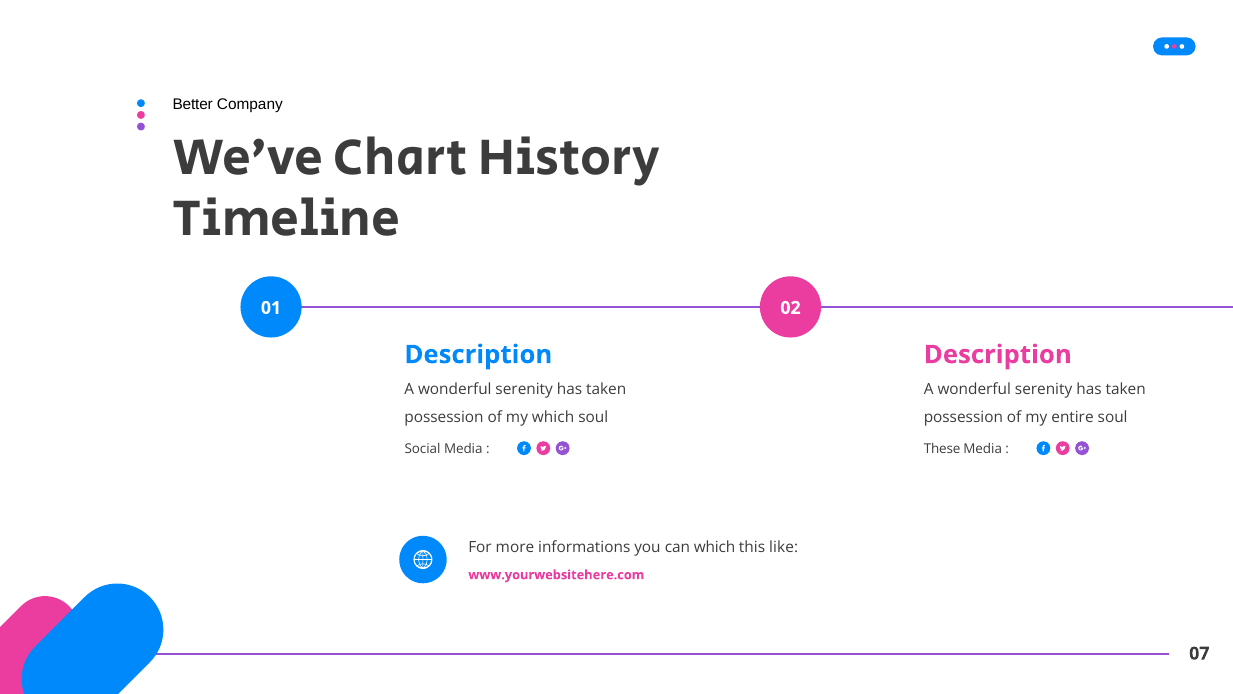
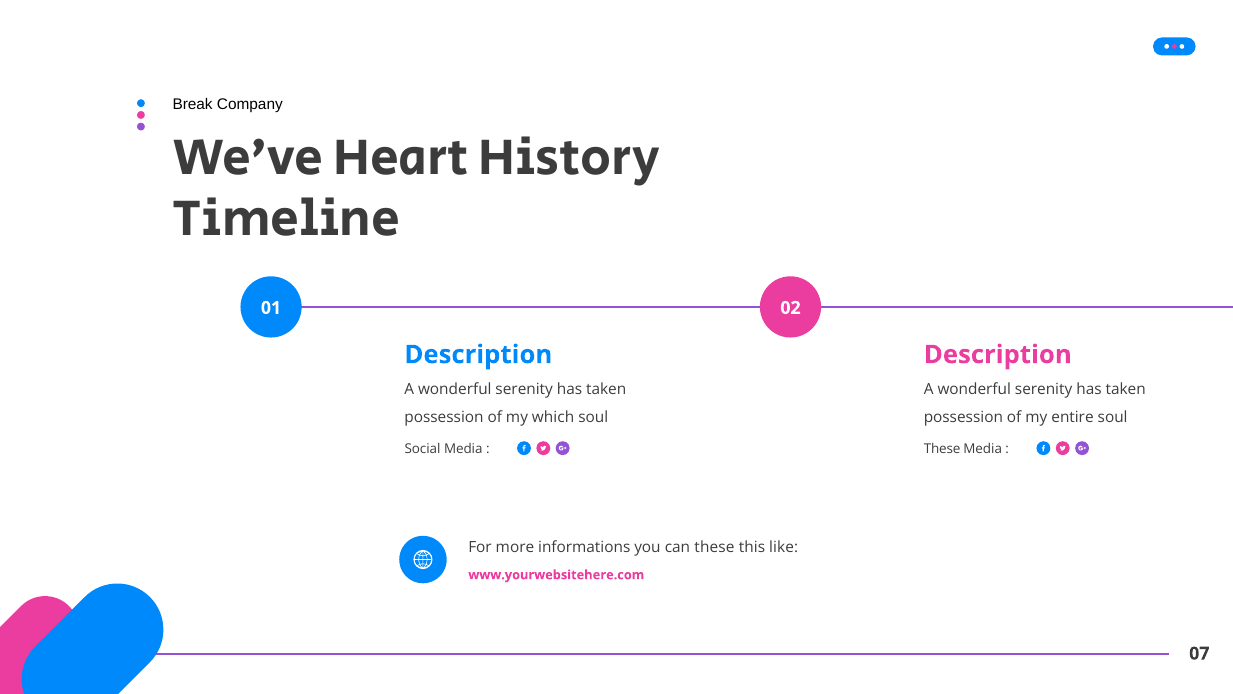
Better: Better -> Break
Chart: Chart -> Heart
can which: which -> these
